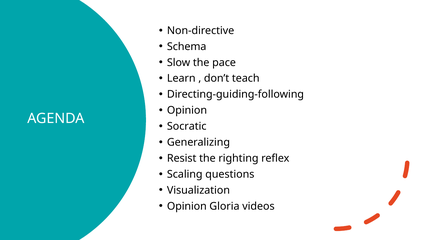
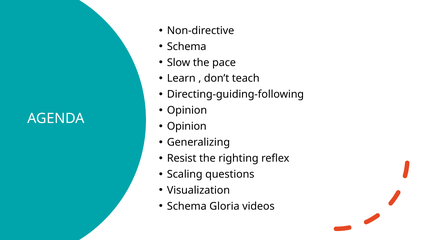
Socratic at (187, 126): Socratic -> Opinion
Opinion at (187, 206): Opinion -> Schema
